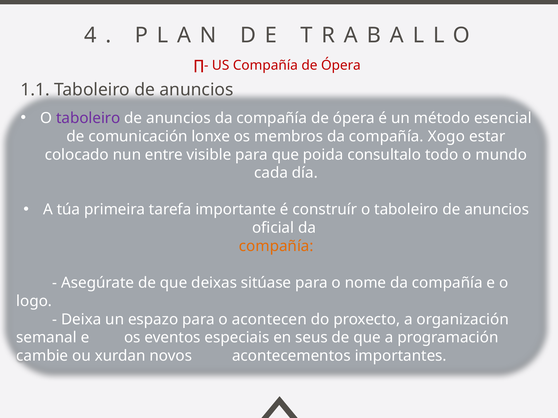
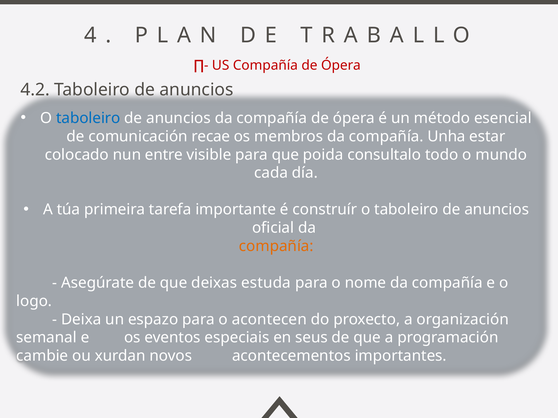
1.1: 1.1 -> 4.2
taboleiro at (88, 118) colour: purple -> blue
lonxe: lonxe -> recae
Xogo: Xogo -> Unha
sitúase: sitúase -> estuda
